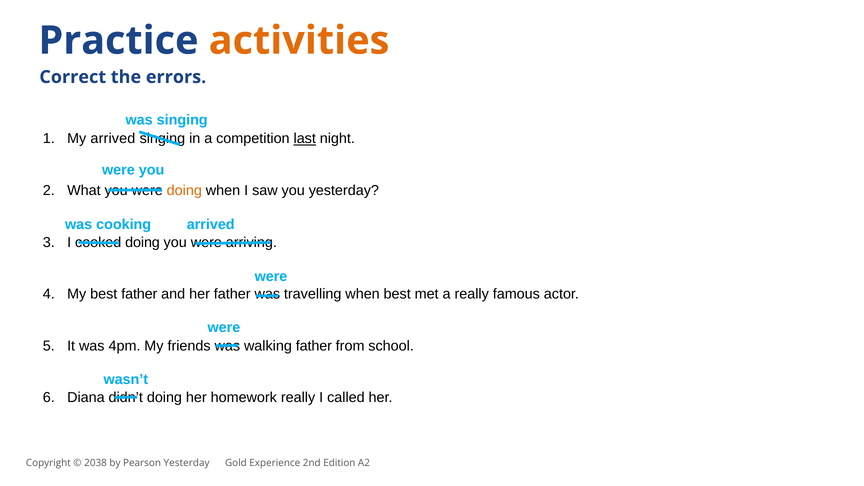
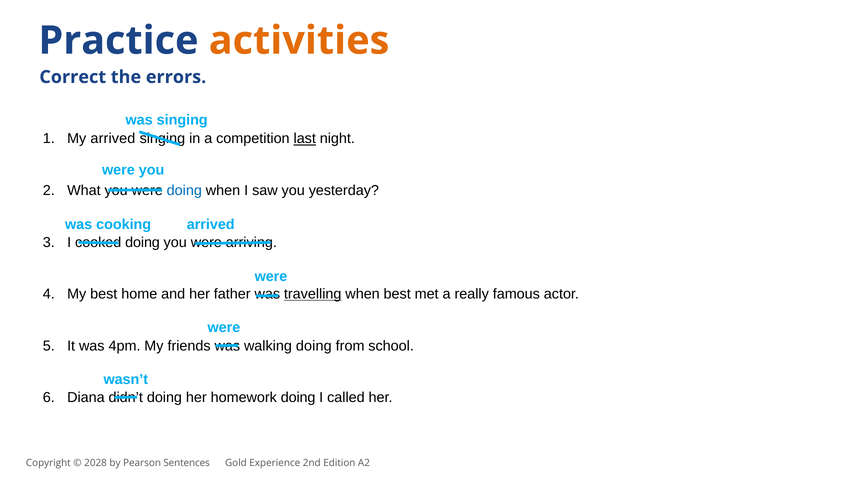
doing at (184, 190) colour: orange -> blue
best father: father -> home
travelling underline: none -> present
walking father: father -> doing
homework really: really -> doing
2038: 2038 -> 2028
Pearson Yesterday: Yesterday -> Sentences
